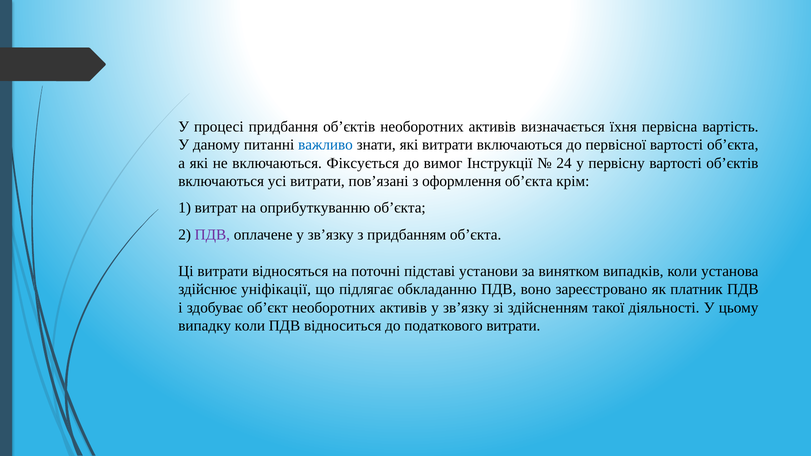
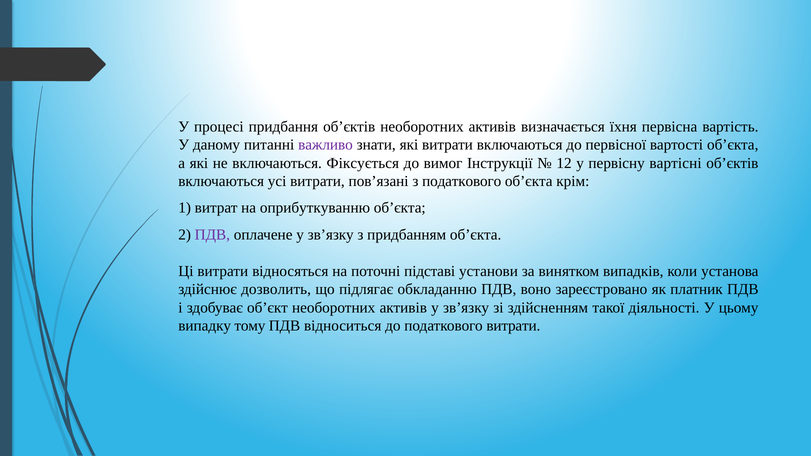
важливо colour: blue -> purple
24: 24 -> 12
первісну вартості: вартості -> вартісні
з оформлення: оформлення -> податкового
уніфікації: уніфікації -> дозволить
випадку коли: коли -> тому
